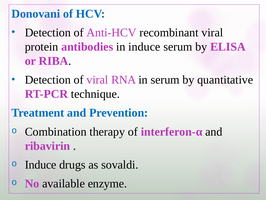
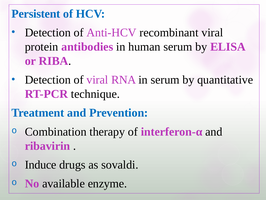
Donovani: Donovani -> Persistent
in induce: induce -> human
